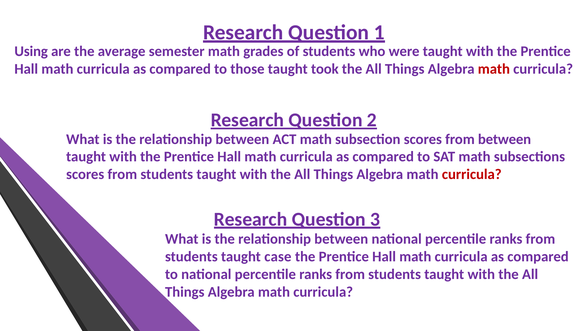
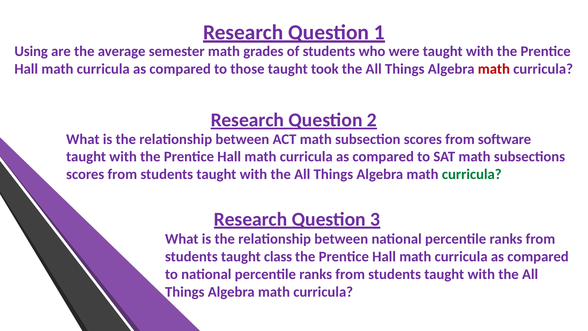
from between: between -> software
curricula at (472, 174) colour: red -> green
case: case -> class
